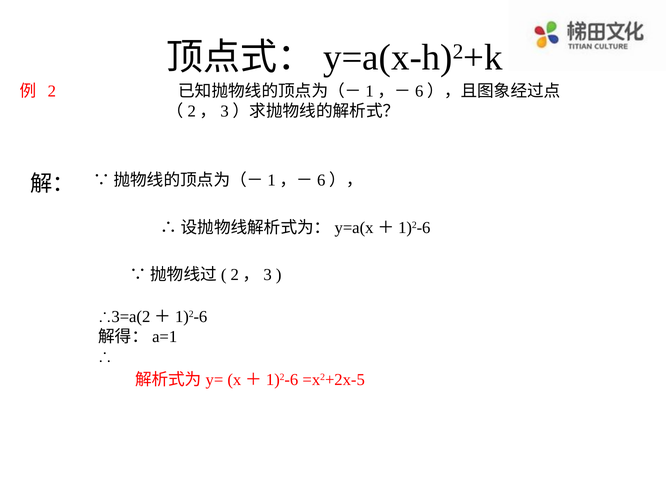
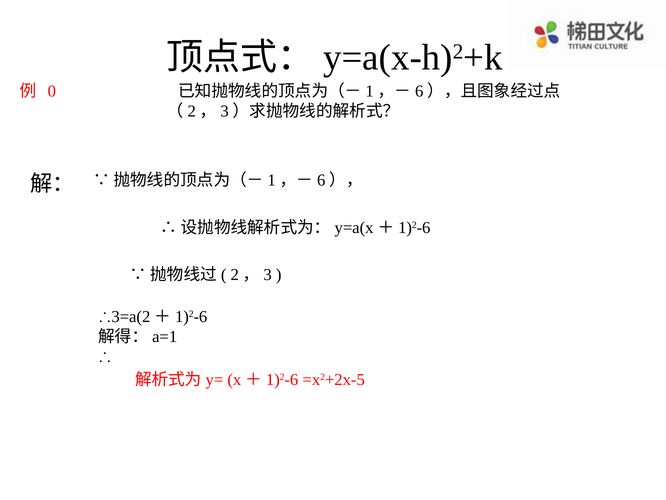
2: 2 -> 0
